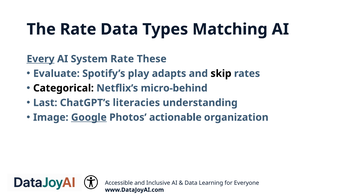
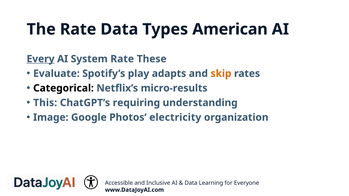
Matching: Matching -> American
skip colour: black -> orange
micro-behind: micro-behind -> micro-results
Last: Last -> This
literacies: literacies -> requiring
Google underline: present -> none
actionable: actionable -> electricity
